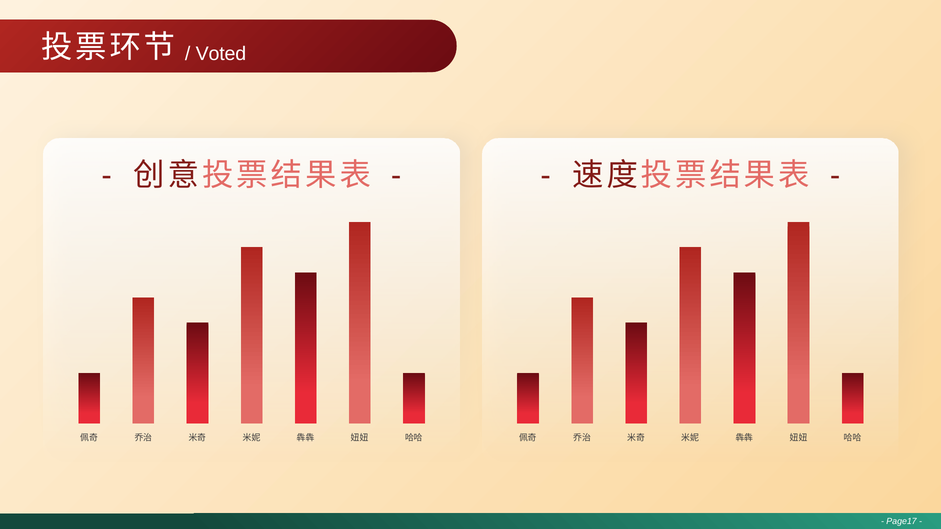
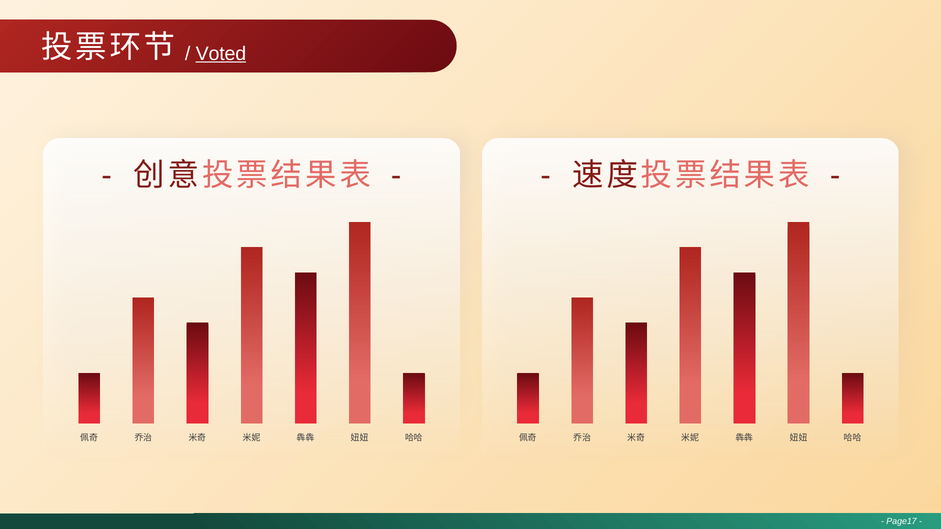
Voted underline: none -> present
